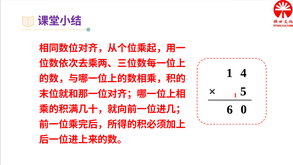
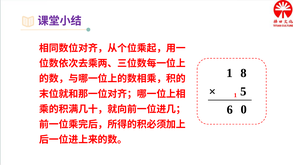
4: 4 -> 8
